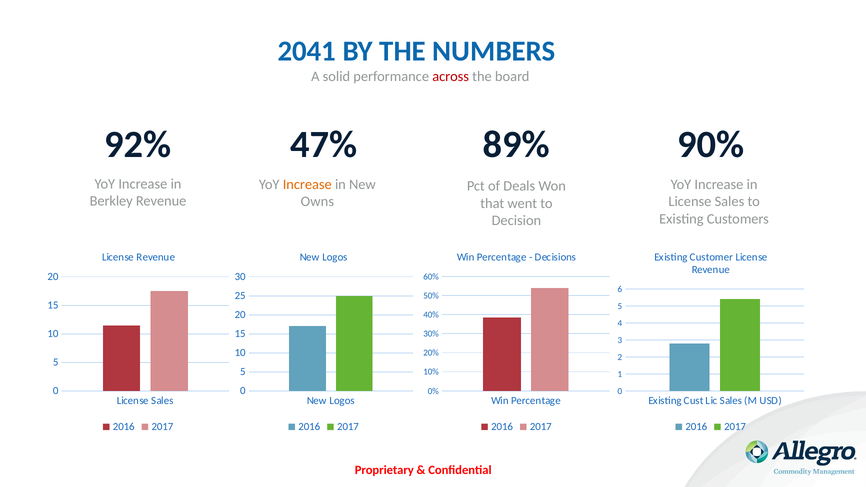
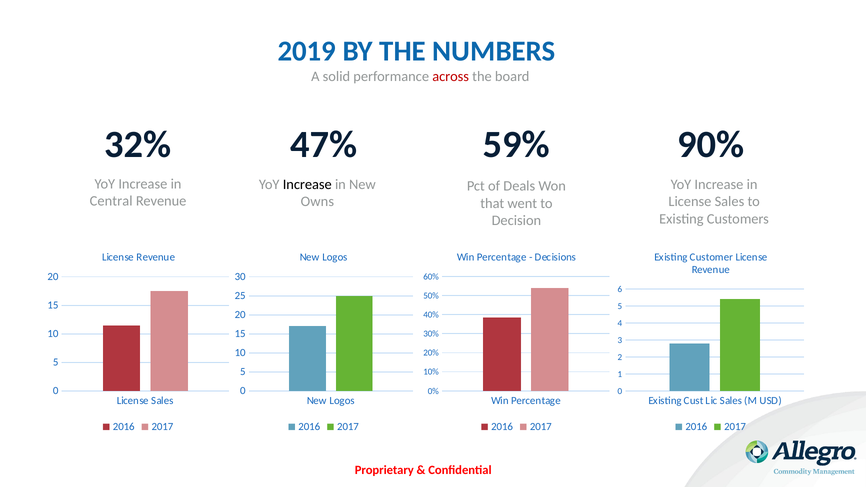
2041: 2041 -> 2019
92%: 92% -> 32%
89%: 89% -> 59%
Increase at (307, 184) colour: orange -> black
Berkley: Berkley -> Central
